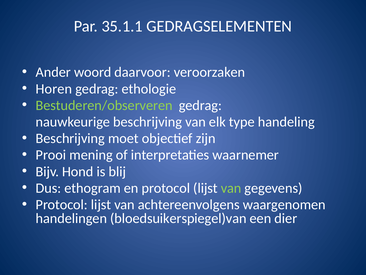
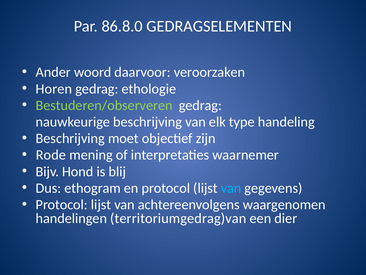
35.1.1: 35.1.1 -> 86.8.0
Prooi: Prooi -> Rode
van at (231, 188) colour: light green -> light blue
bloedsuikerspiegel)van: bloedsuikerspiegel)van -> territoriumgedrag)van
